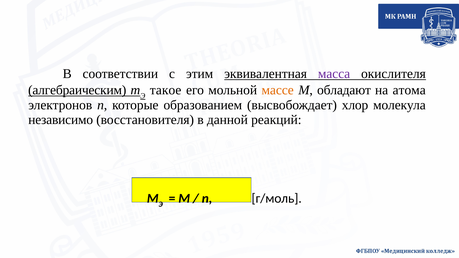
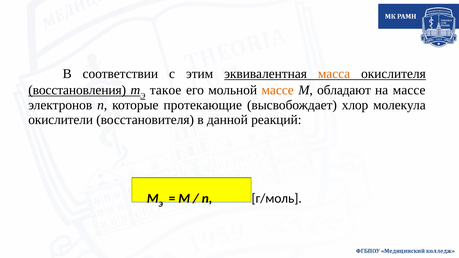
масса colour: purple -> orange
алгебраическим: алгебраическим -> восстановления
на атома: атома -> массе
образованием: образованием -> протекающие
независимо: независимо -> окислители
